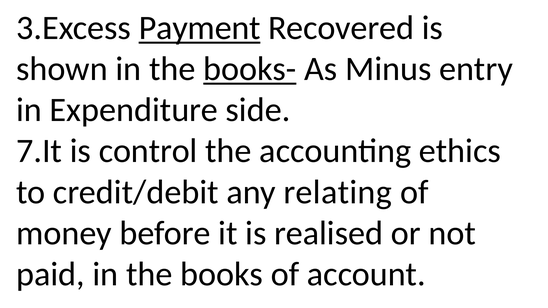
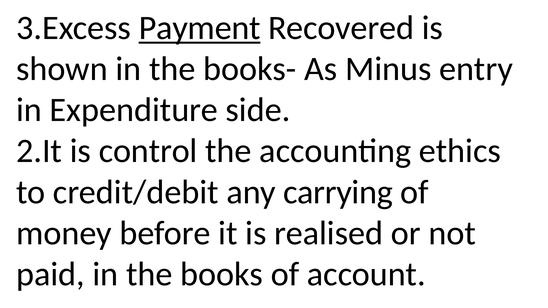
books- underline: present -> none
7.It: 7.It -> 2.It
relating: relating -> carrying
